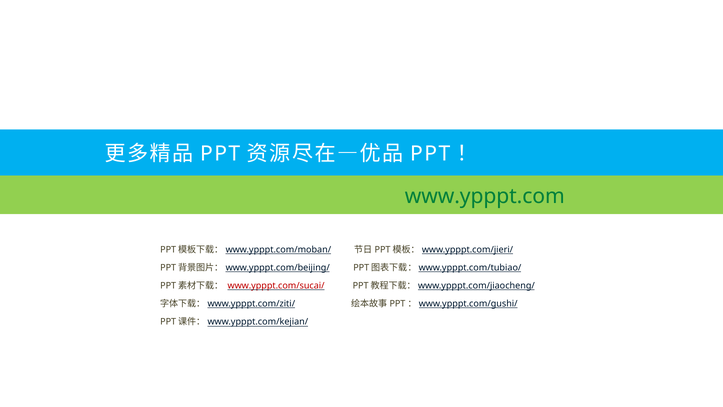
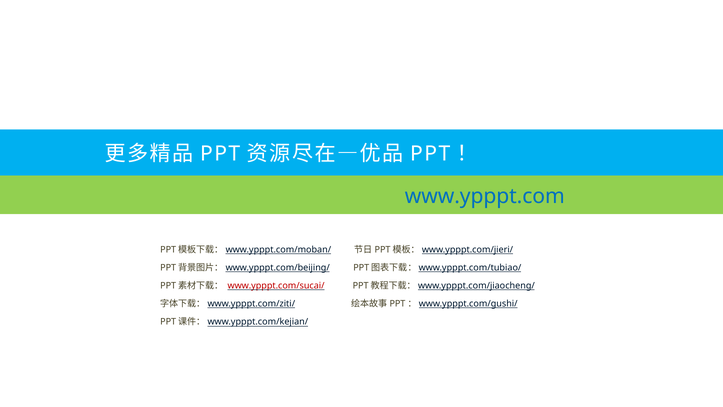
www.ypppt.com colour: green -> blue
